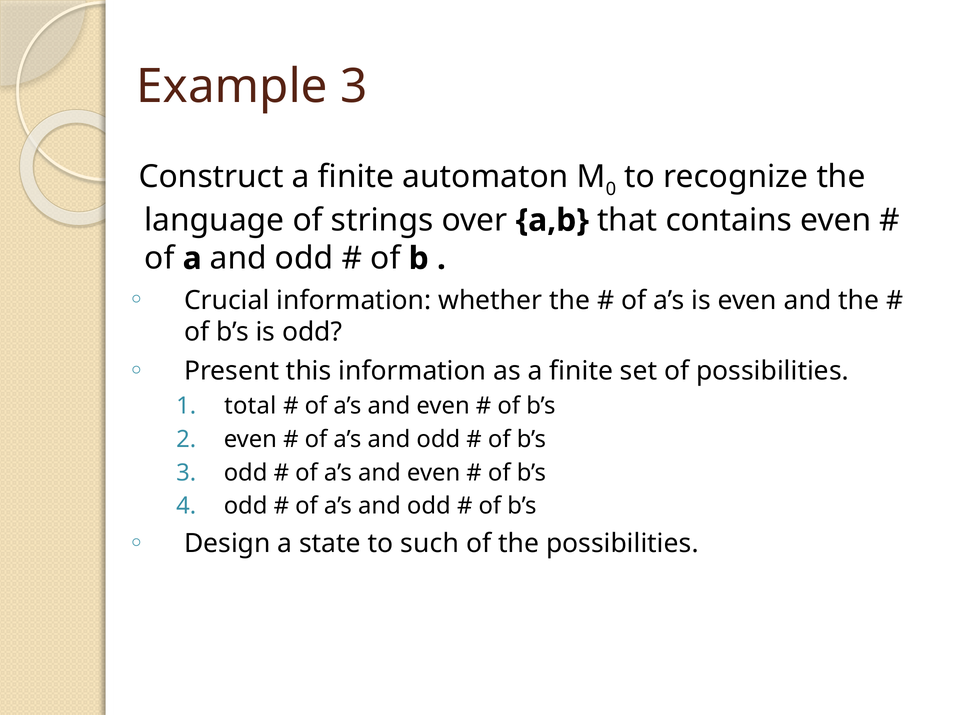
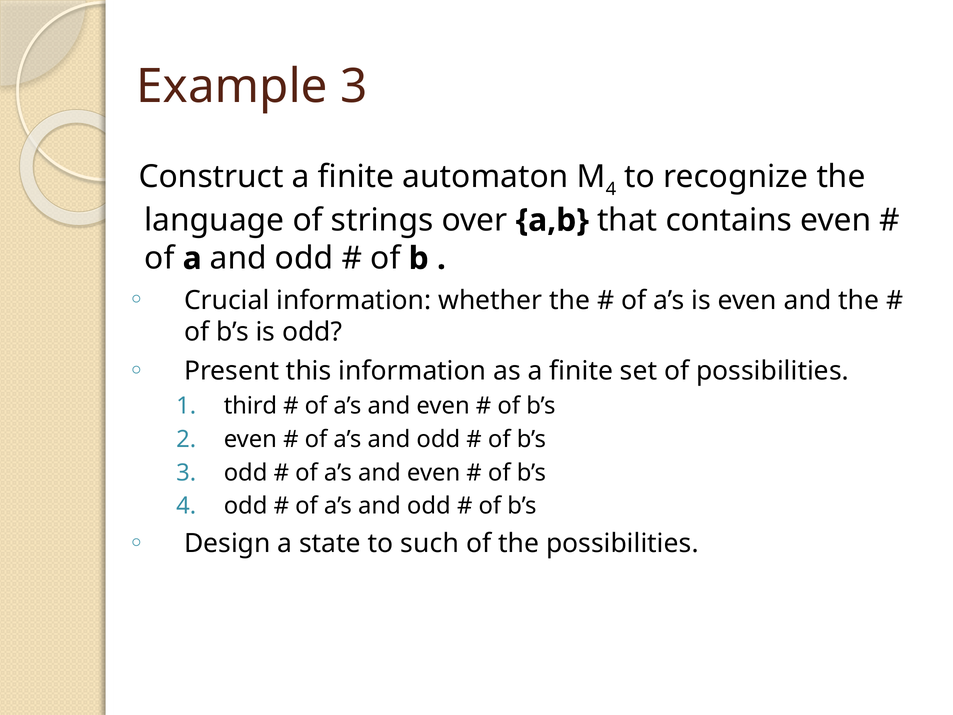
0 at (611, 189): 0 -> 4
total: total -> third
